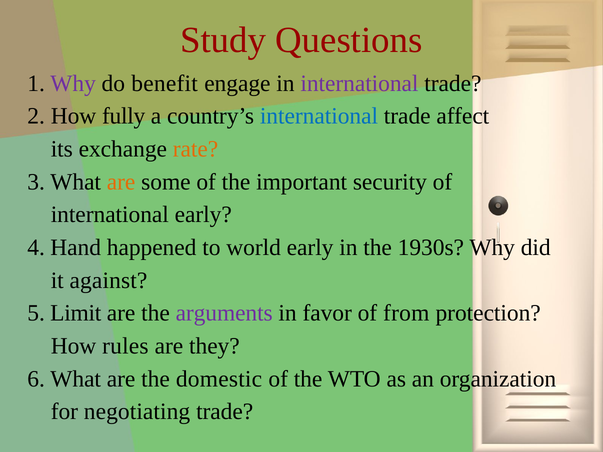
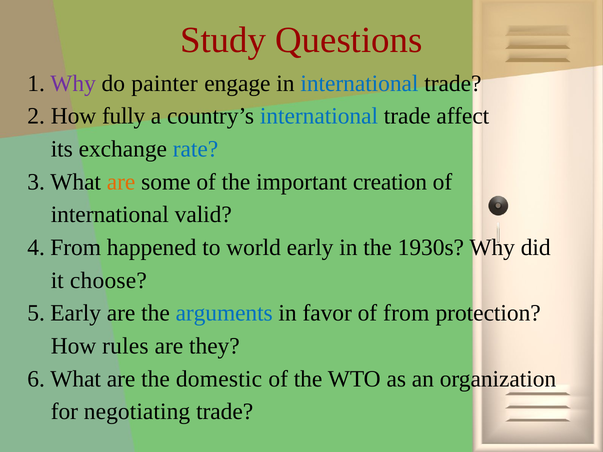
benefit: benefit -> painter
international at (359, 83) colour: purple -> blue
rate colour: orange -> blue
security: security -> creation
international early: early -> valid
4 Hand: Hand -> From
against: against -> choose
5 Limit: Limit -> Early
arguments colour: purple -> blue
